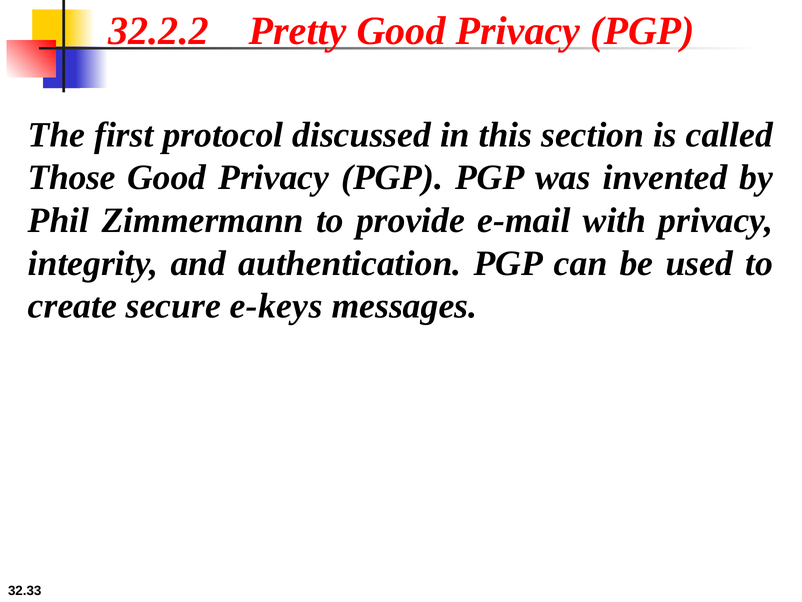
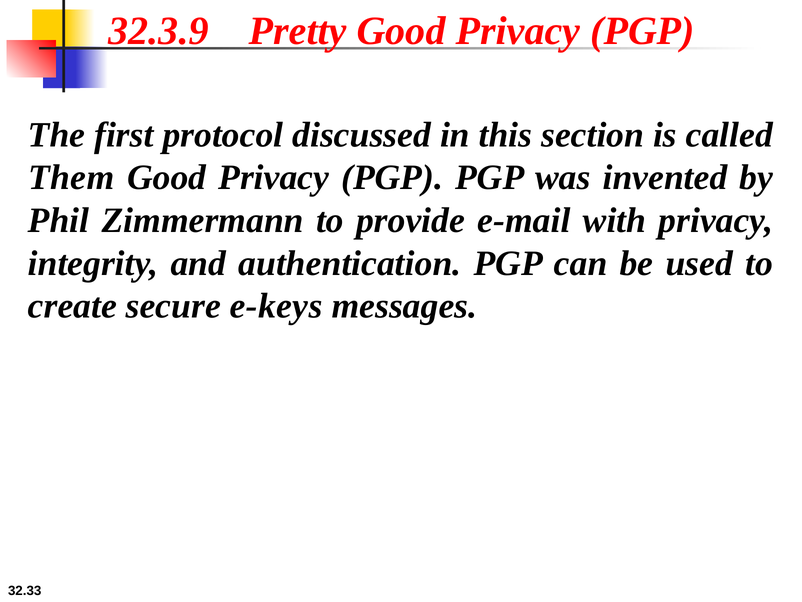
32.2.2: 32.2.2 -> 32.3.9
Those: Those -> Them
